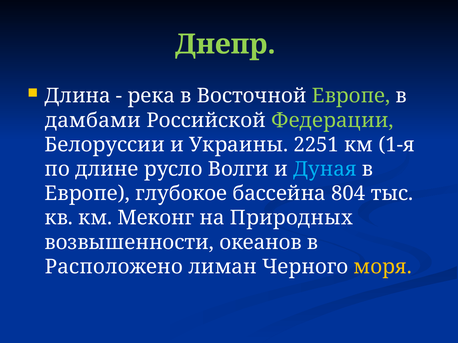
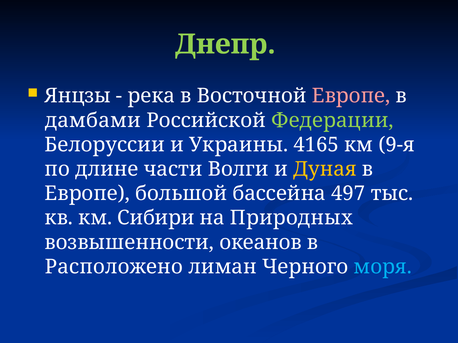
Длина: Длина -> Янцзы
Европе at (351, 96) colour: light green -> pink
2251: 2251 -> 4165
1-я: 1-я -> 9-я
русло: русло -> части
Дуная colour: light blue -> yellow
глубокое: глубокое -> большой
804: 804 -> 497
Меконг: Меконг -> Сибири
моря colour: yellow -> light blue
